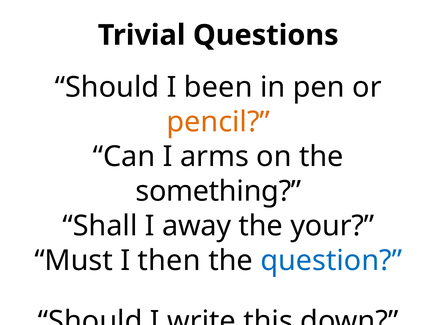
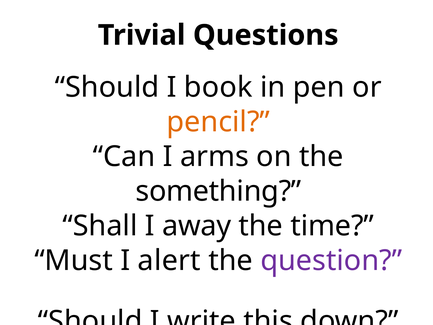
been: been -> book
your: your -> time
then: then -> alert
question colour: blue -> purple
